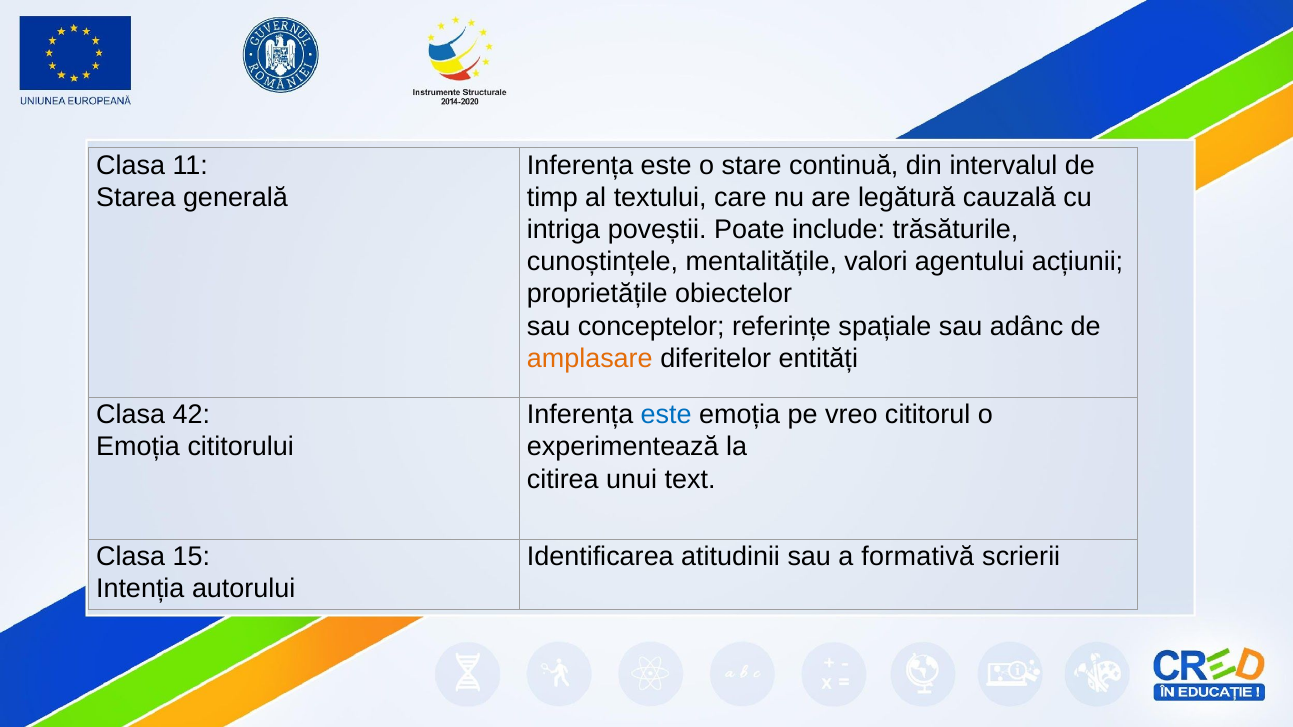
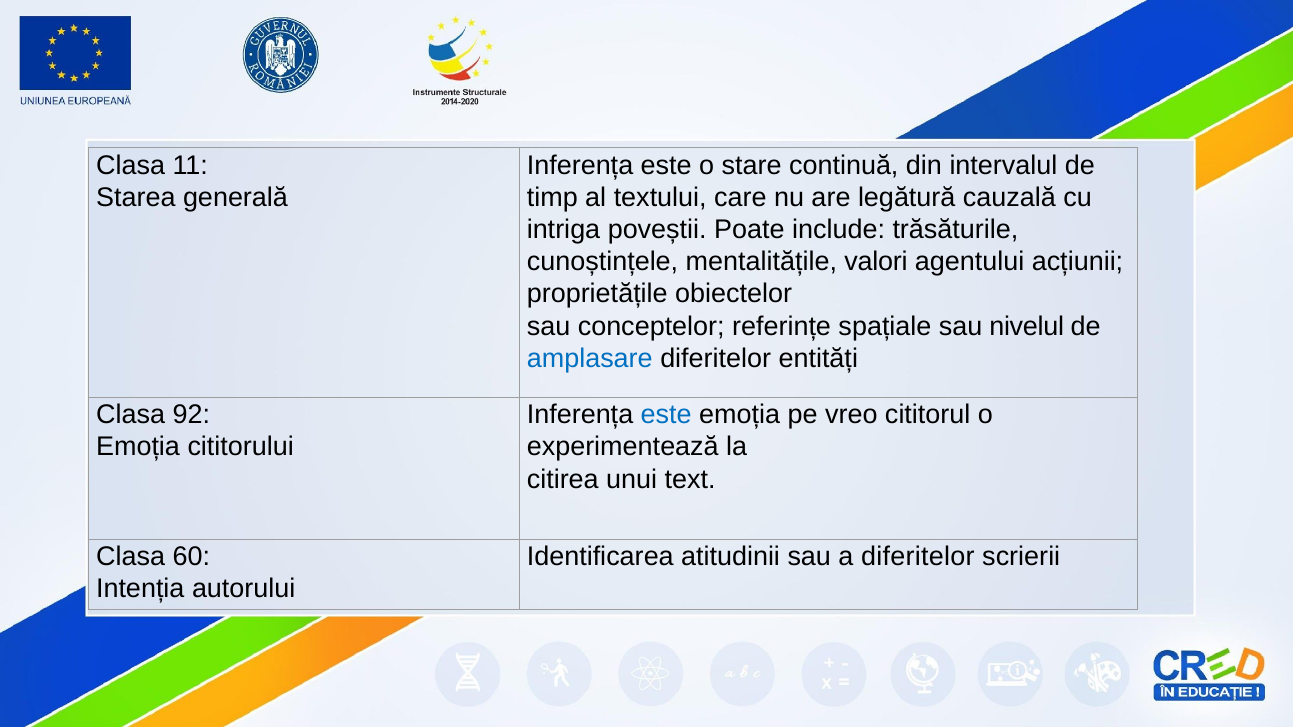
adânc: adânc -> nivelul
amplasare colour: orange -> blue
42: 42 -> 92
15: 15 -> 60
a formativă: formativă -> diferitelor
